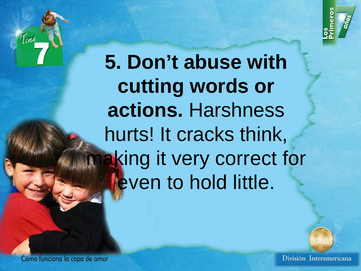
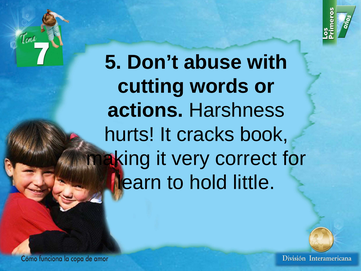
think: think -> book
even: even -> learn
